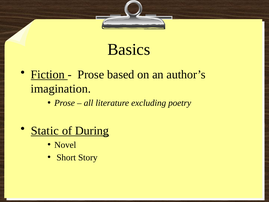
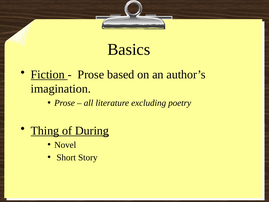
Static: Static -> Thing
